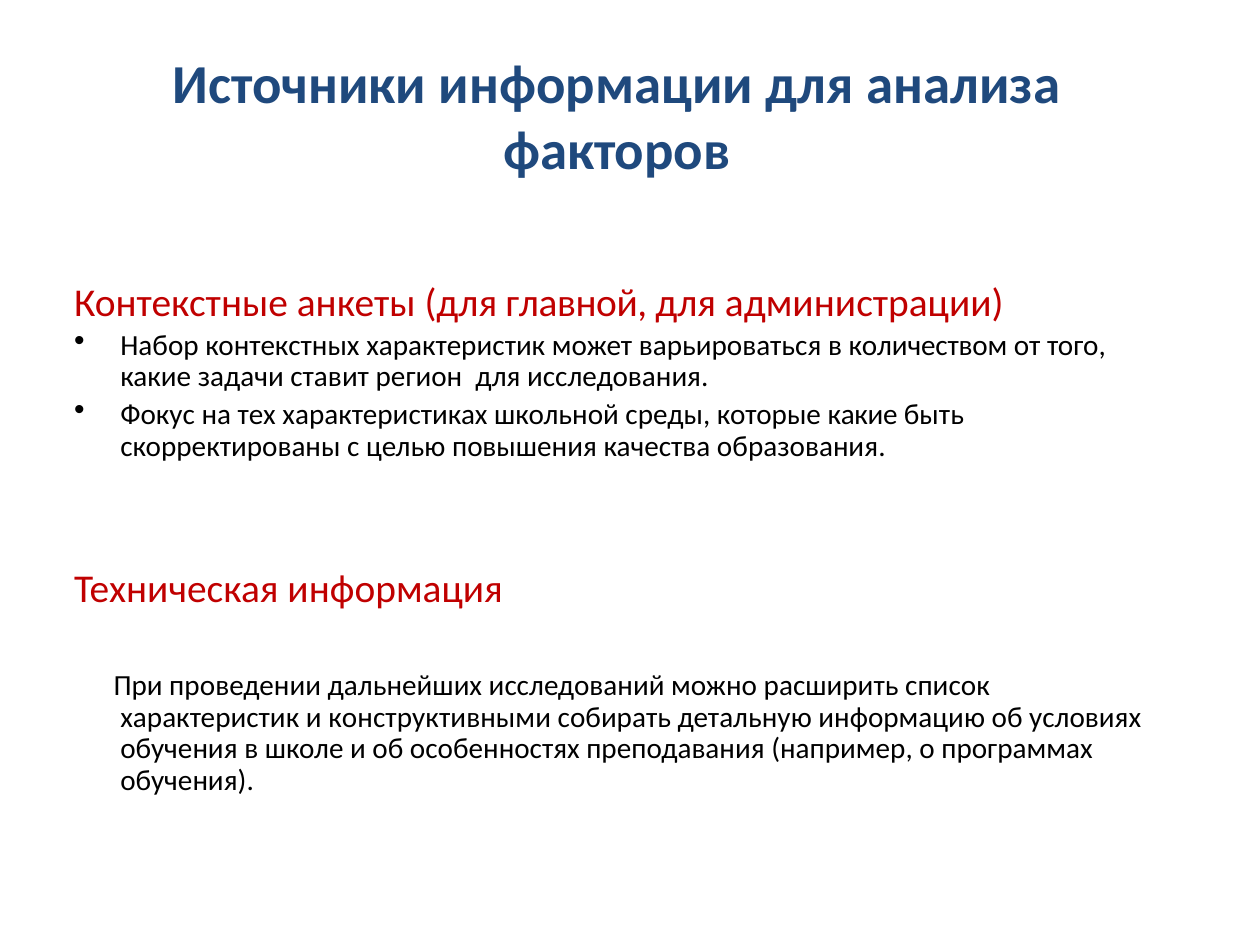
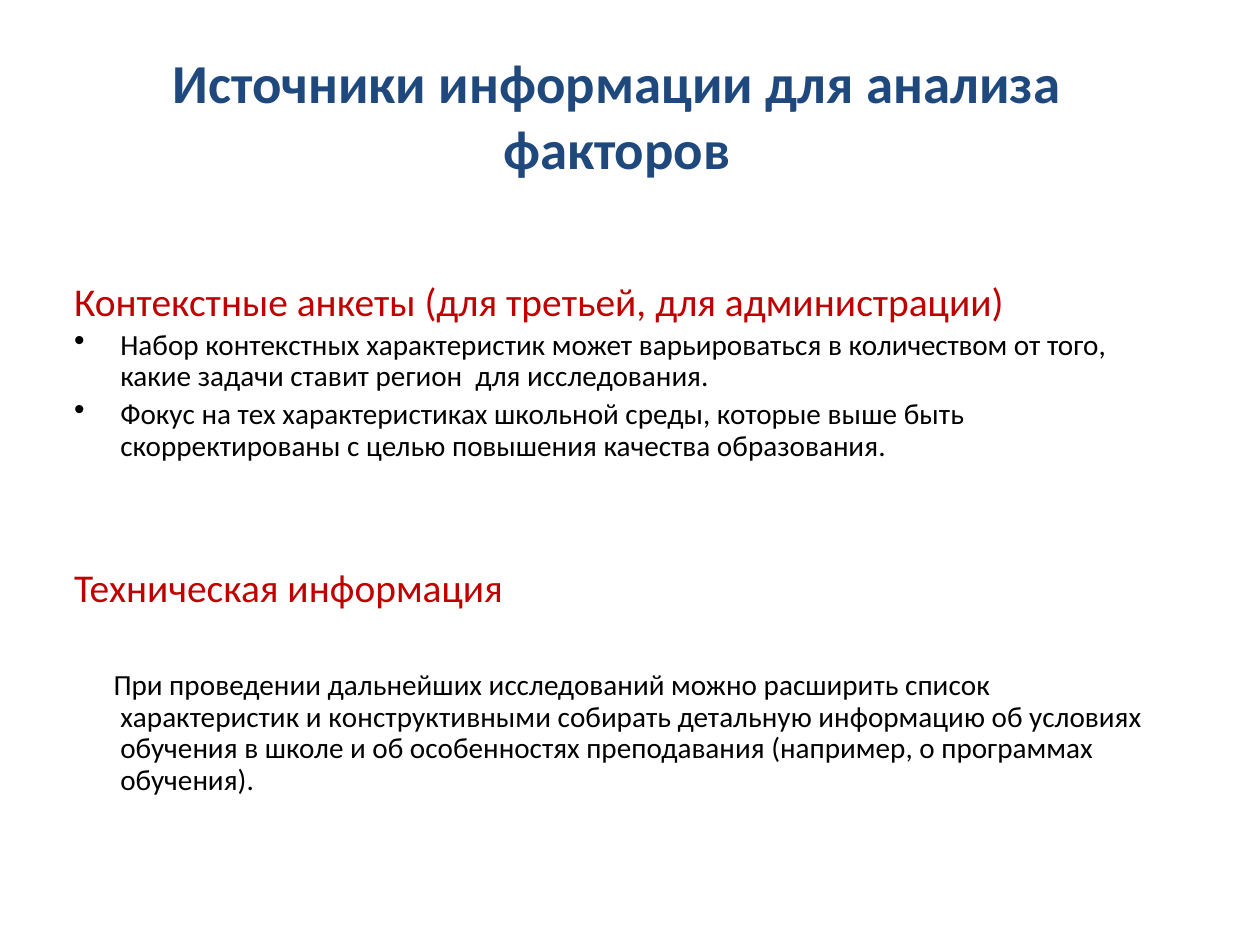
главной: главной -> третьей
которые какие: какие -> выше
